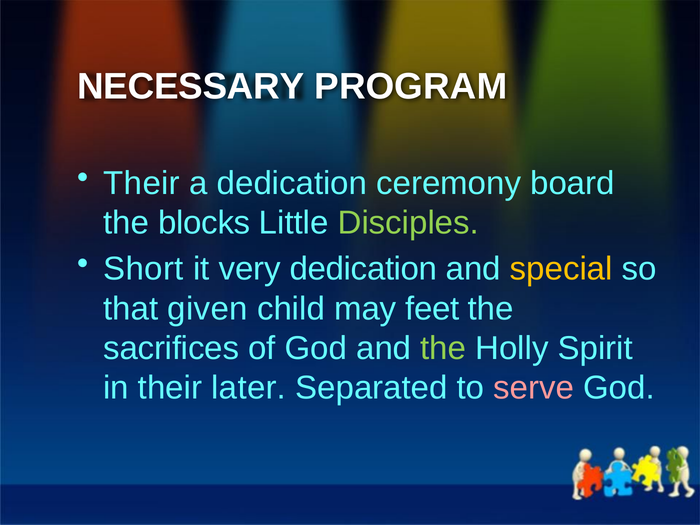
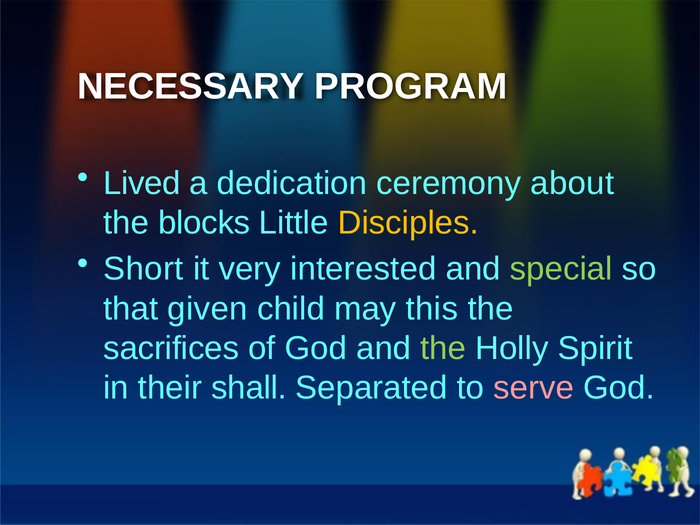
Their at (142, 183): Their -> Lived
board: board -> about
Disciples colour: light green -> yellow
very dedication: dedication -> interested
special colour: yellow -> light green
feet: feet -> this
later: later -> shall
